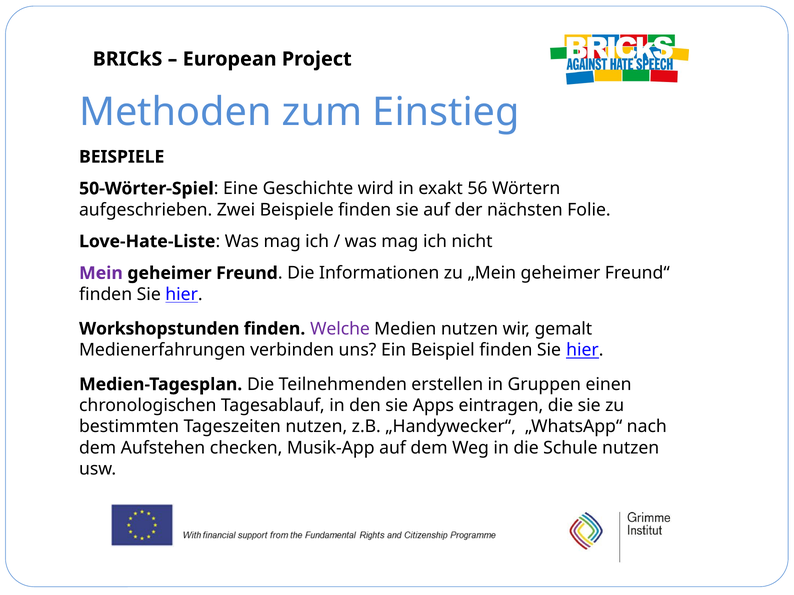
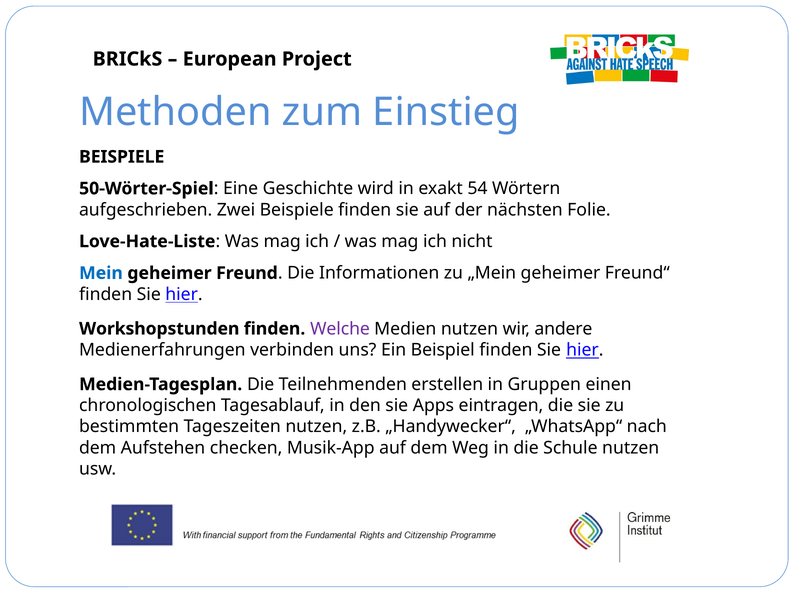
56: 56 -> 54
Mein colour: purple -> blue
gemalt: gemalt -> andere
